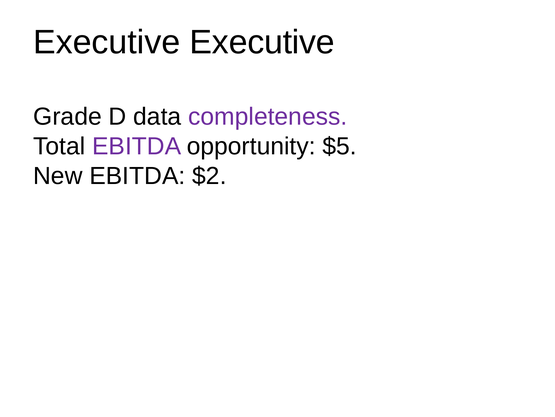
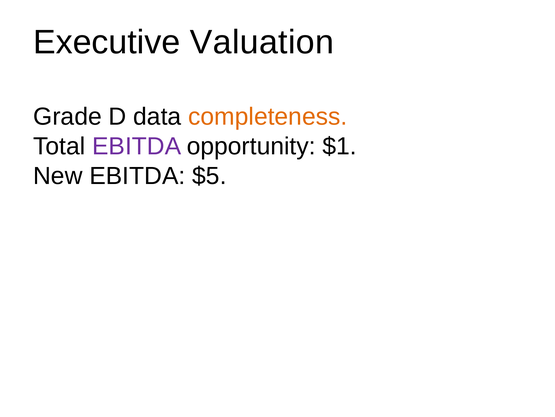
Executive Executive: Executive -> Valuation
completeness colour: purple -> orange
$5: $5 -> $1
$2: $2 -> $5
